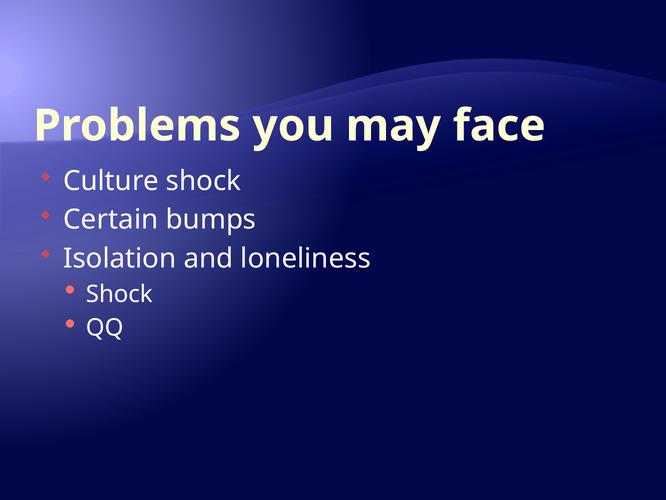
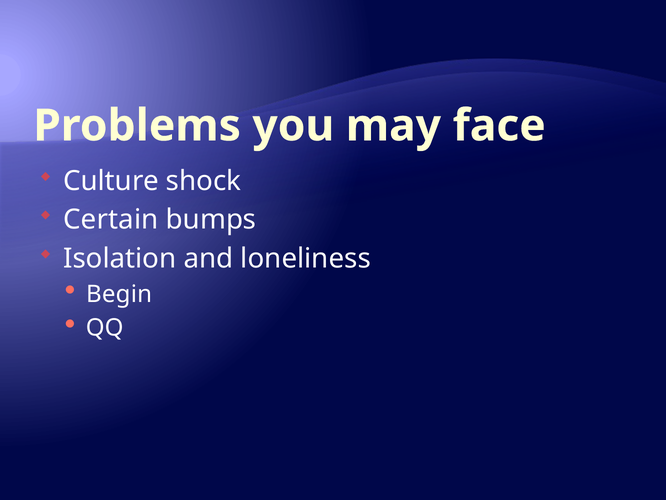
Shock at (119, 294): Shock -> Begin
